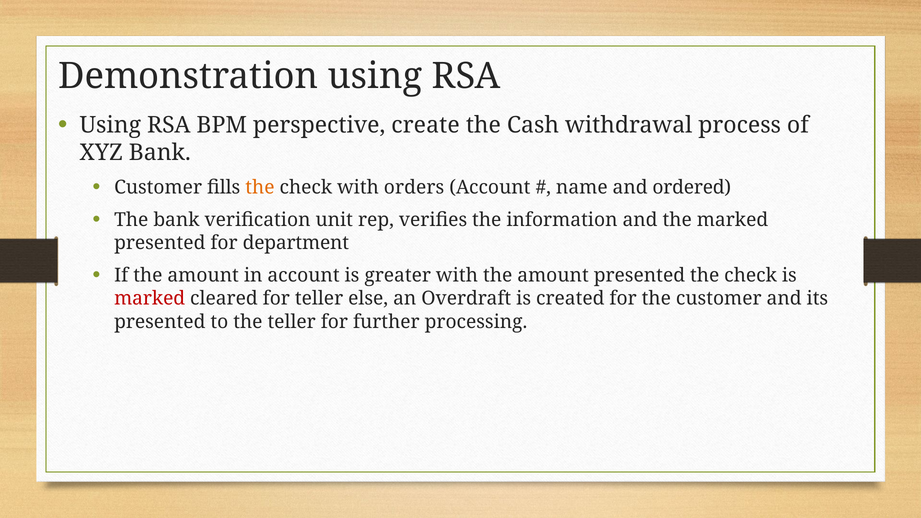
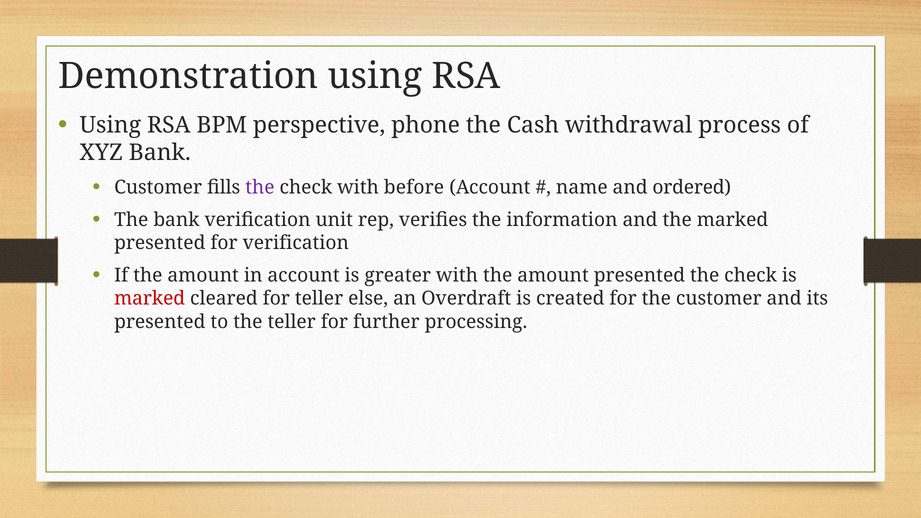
create: create -> phone
the at (260, 187) colour: orange -> purple
orders: orders -> before
for department: department -> verification
